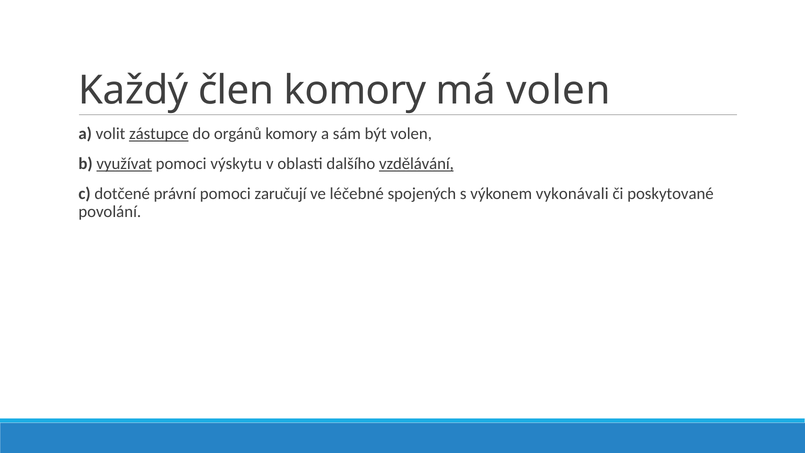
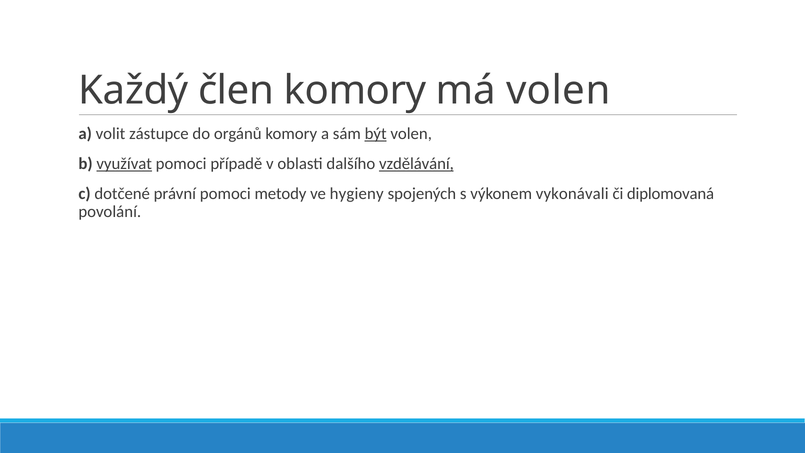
zástupce underline: present -> none
být underline: none -> present
výskytu: výskytu -> případě
zaručují: zaručují -> metody
léčebné: léčebné -> hygieny
poskytované: poskytované -> diplomovaná
